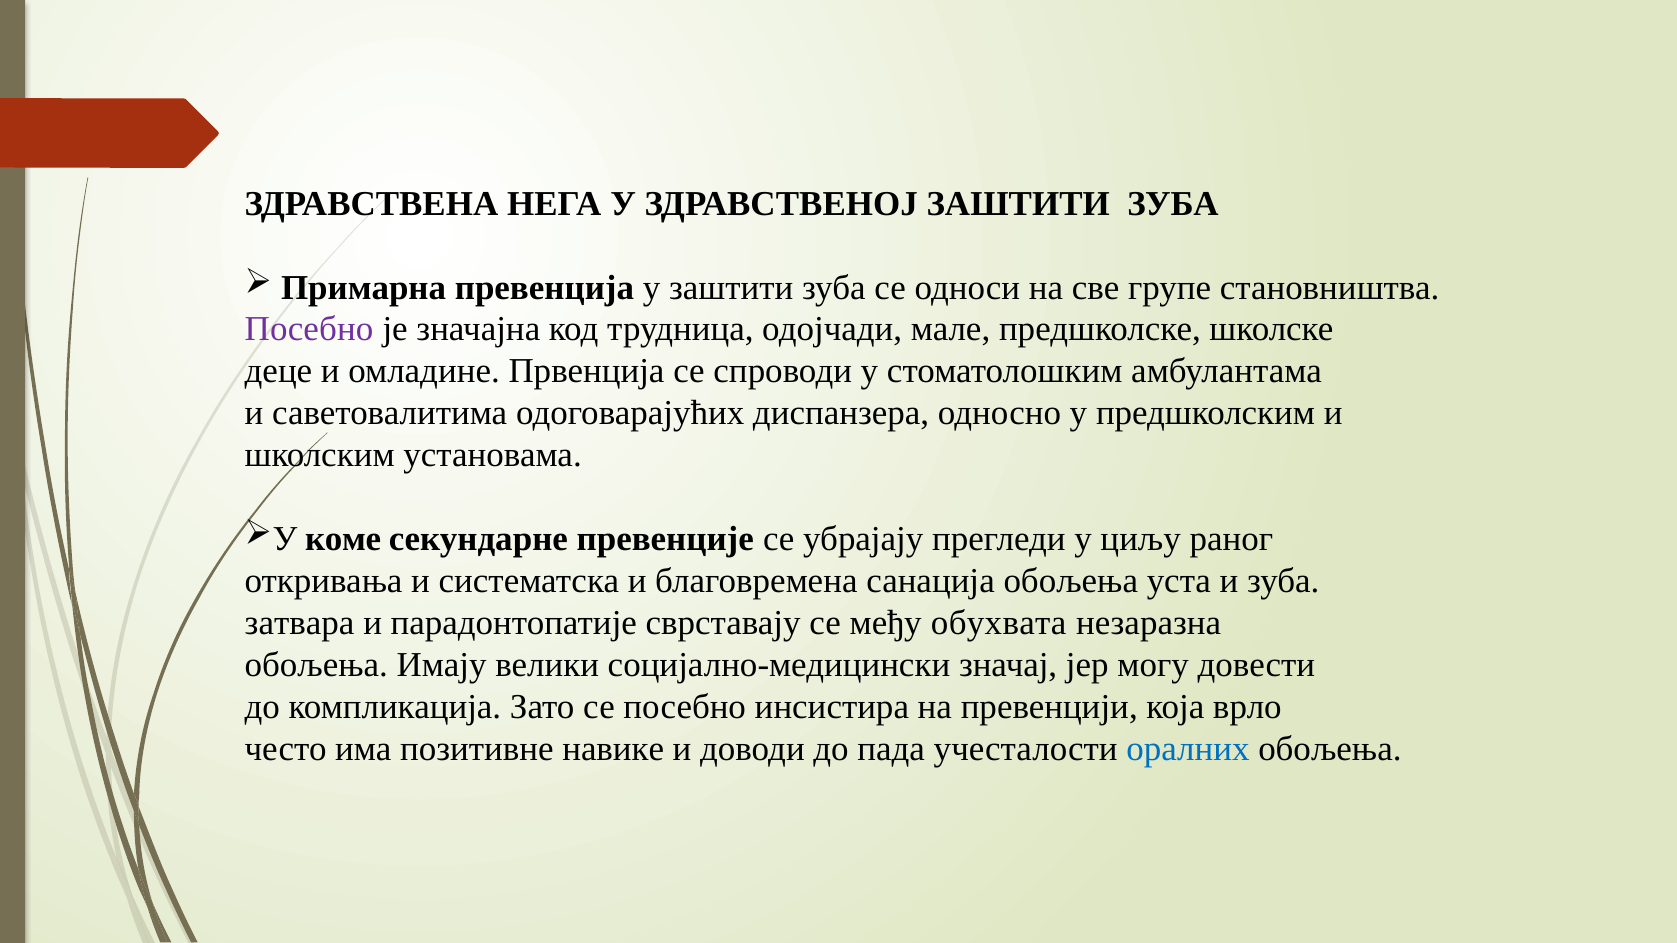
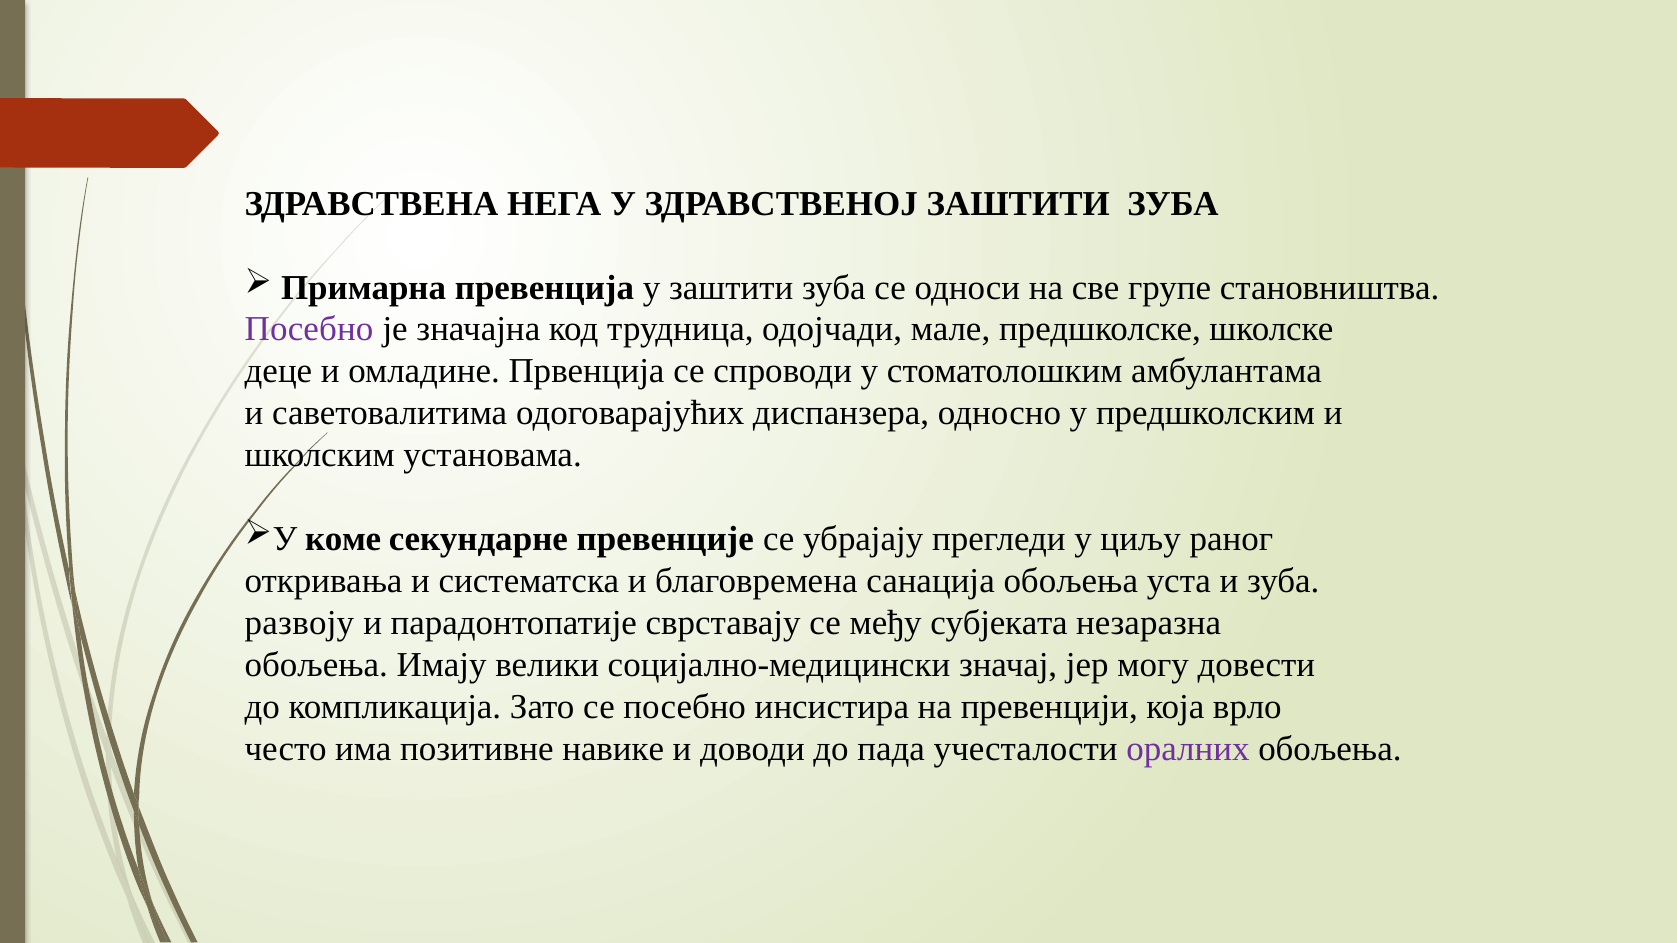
затвара: затвара -> развоју
обухвата: обухвата -> субјеката
оралних colour: blue -> purple
